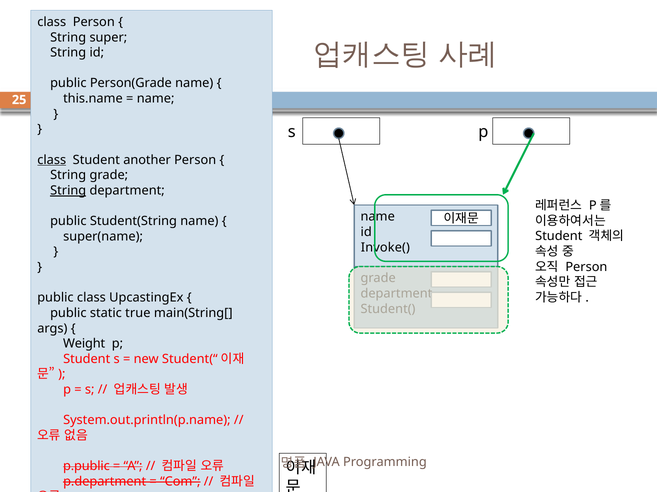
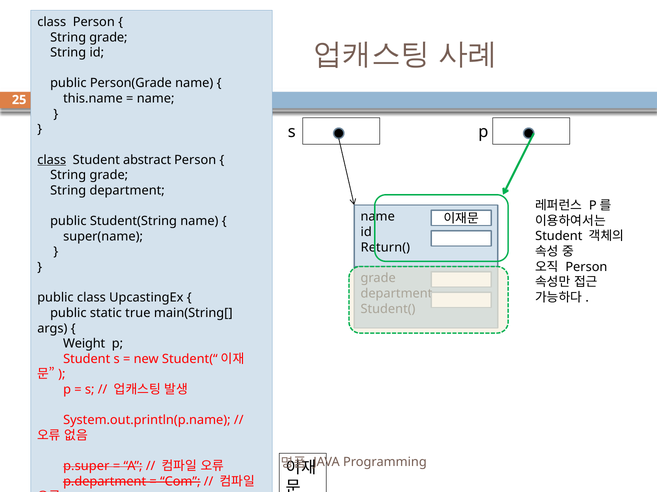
super at (108, 37): super -> grade
another: another -> abstract
String at (68, 191) underline: present -> none
Invoke(: Invoke( -> Return(
p.public: p.public -> p.super
